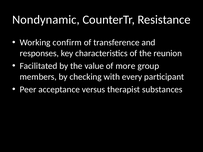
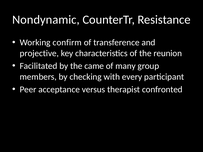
responses: responses -> projective
value: value -> came
more: more -> many
substances: substances -> confronted
